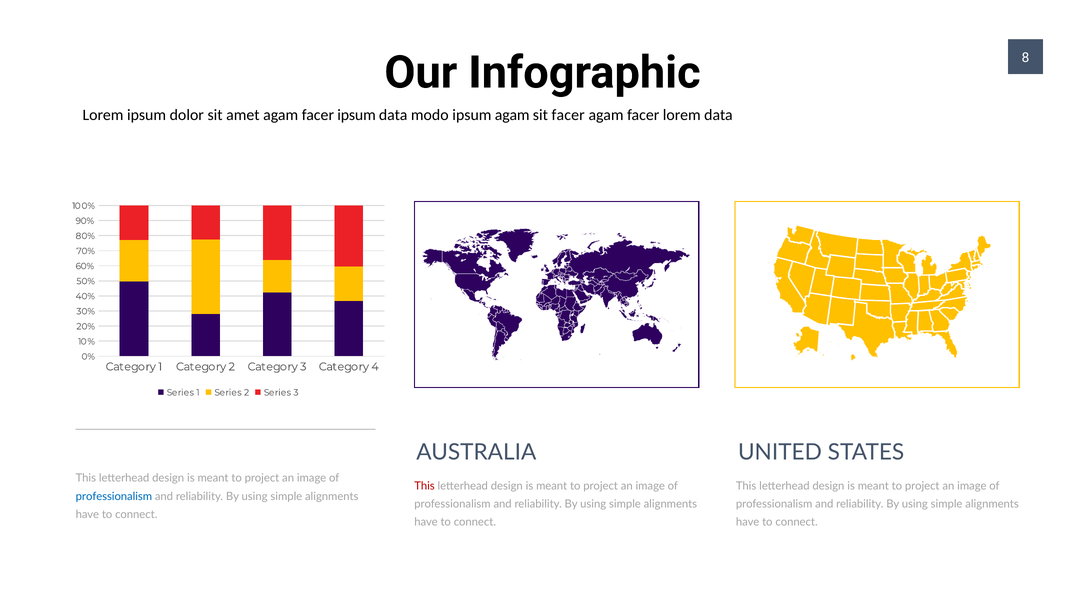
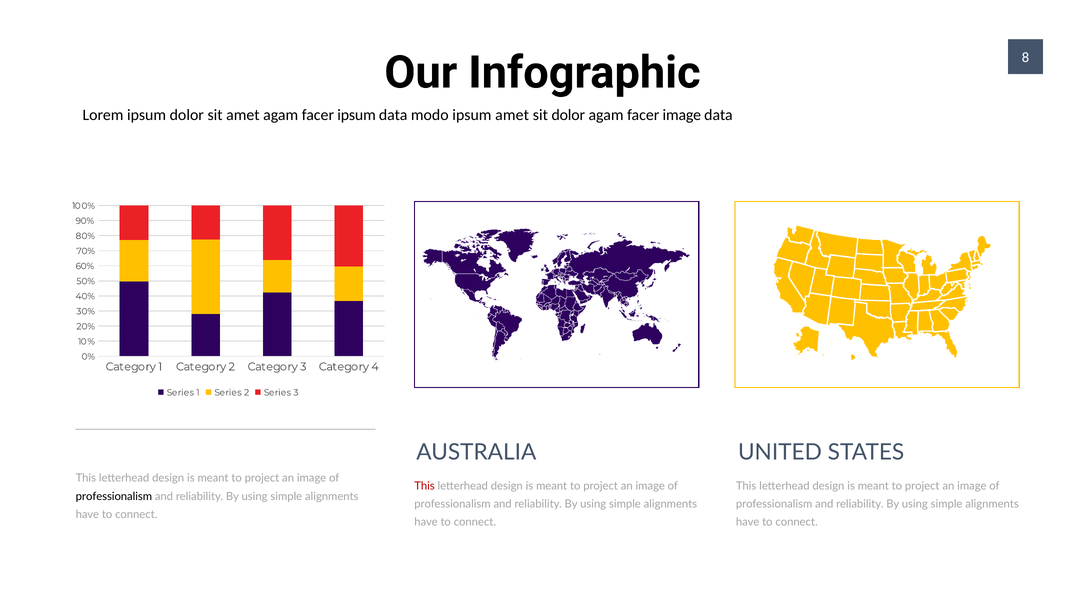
ipsum agam: agam -> amet
sit facer: facer -> dolor
facer lorem: lorem -> image
professionalism at (114, 497) colour: blue -> black
